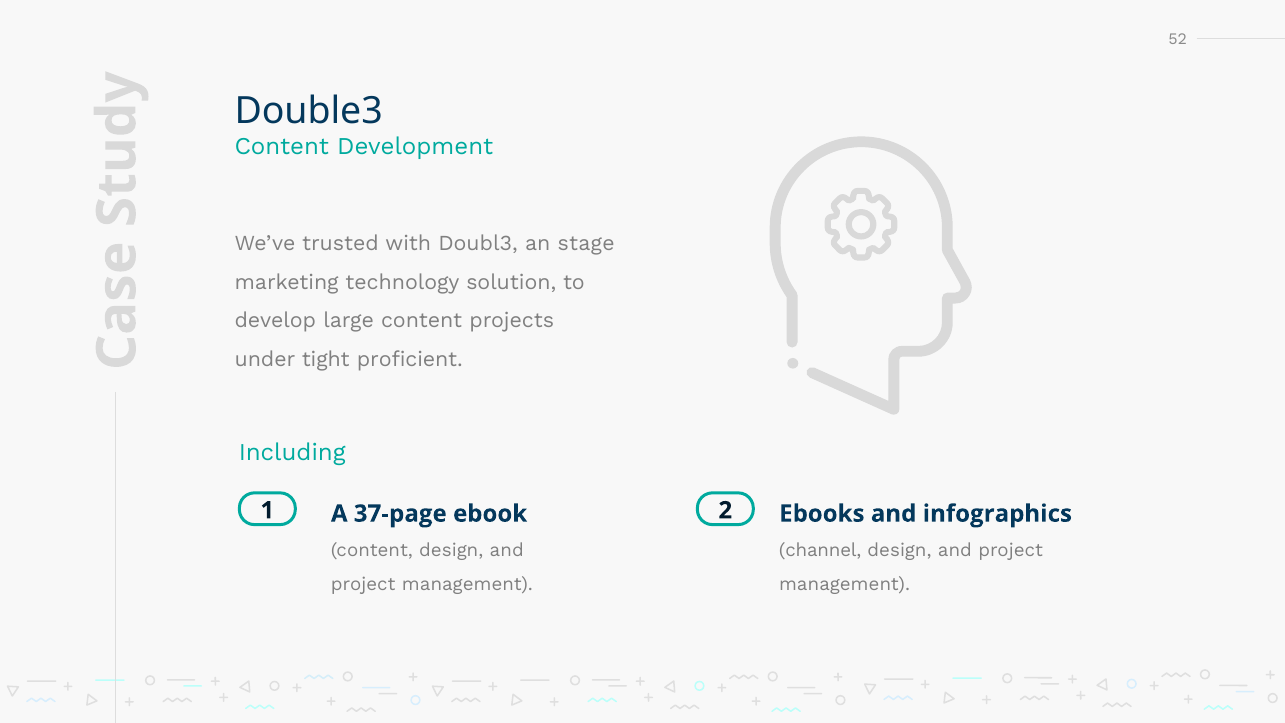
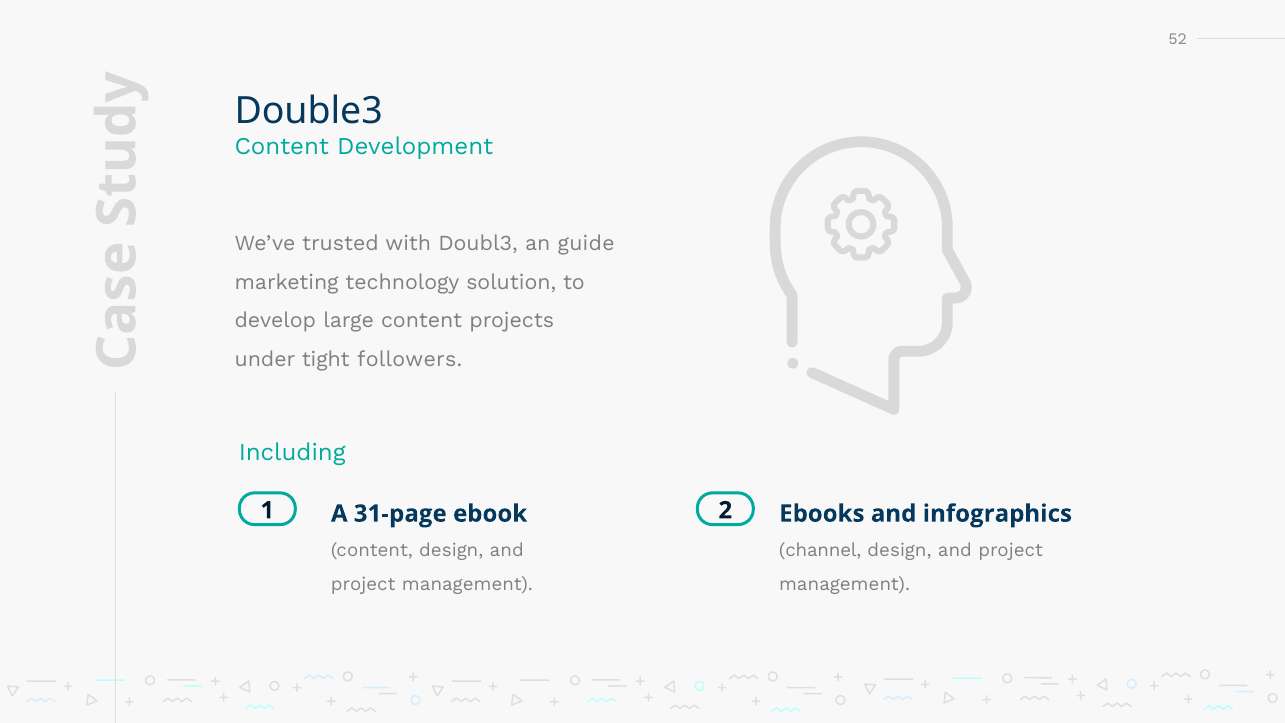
stage: stage -> guide
proficient: proficient -> followers
37-page: 37-page -> 31-page
